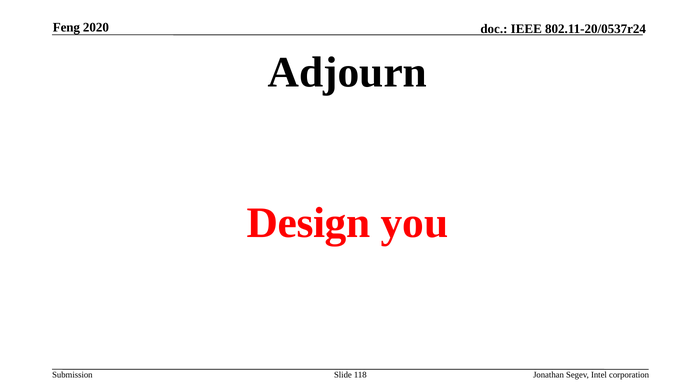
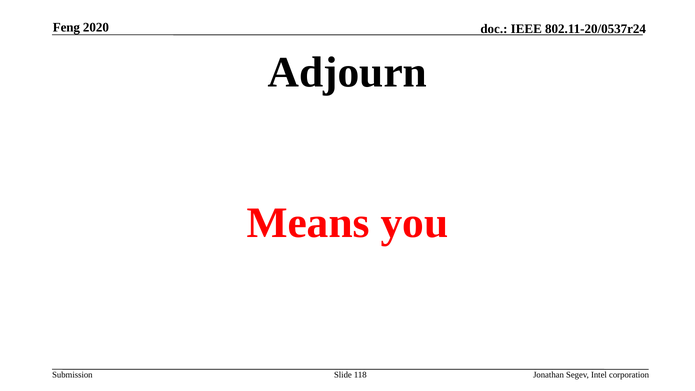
Design: Design -> Means
